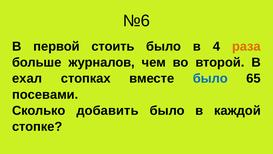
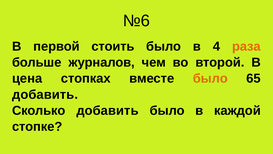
ехал: ехал -> цена
было at (210, 78) colour: blue -> orange
посевами at (45, 94): посевами -> добавить
